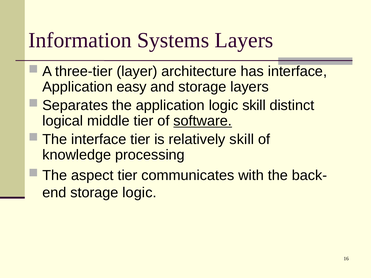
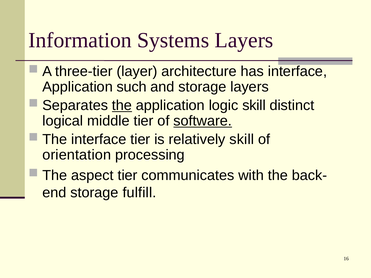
easy: easy -> such
the at (122, 105) underline: none -> present
knowledge: knowledge -> orientation
storage logic: logic -> fulfill
